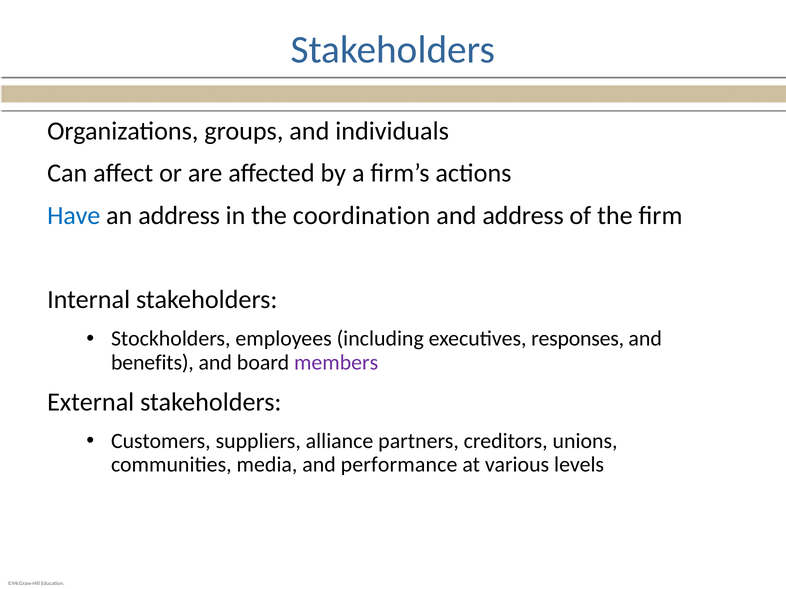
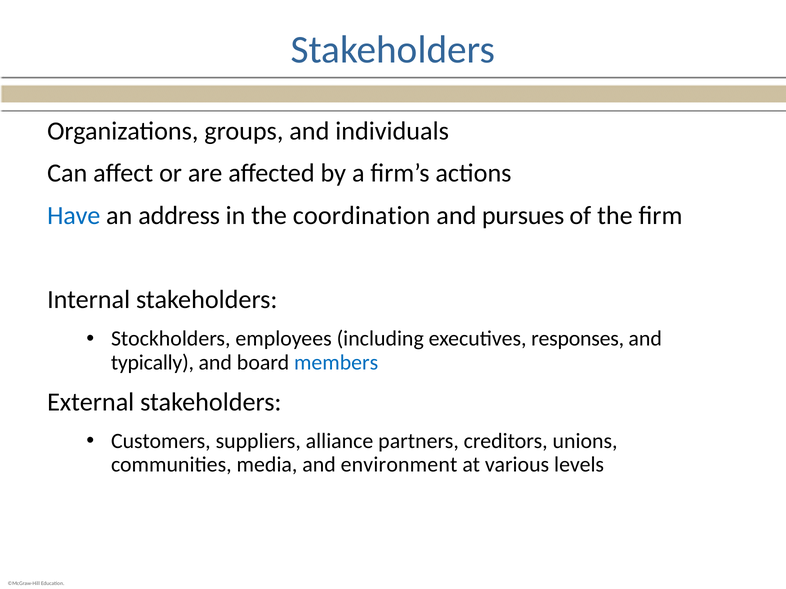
and address: address -> pursues
benefits: benefits -> typically
members colour: purple -> blue
performance: performance -> environment
